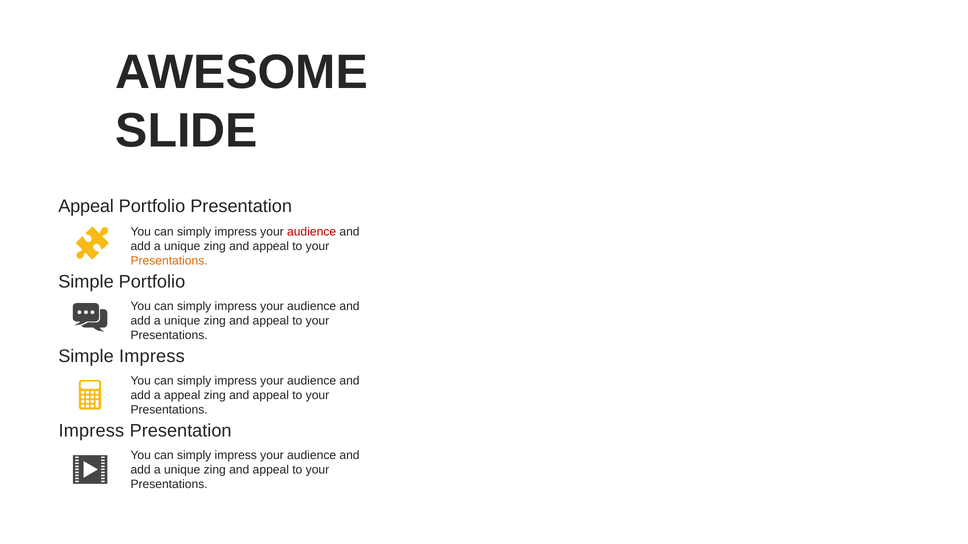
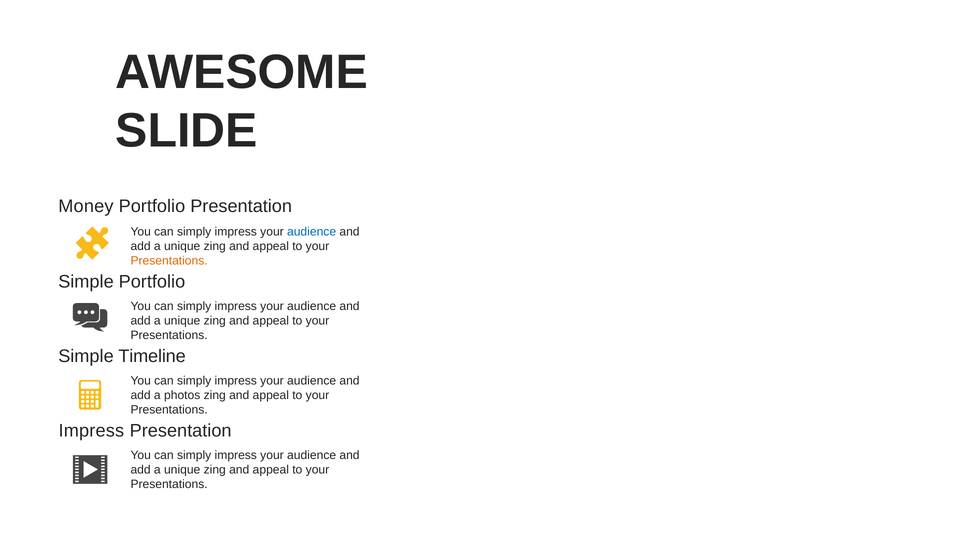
Appeal at (86, 207): Appeal -> Money
audience at (312, 232) colour: red -> blue
Simple Impress: Impress -> Timeline
a appeal: appeal -> photos
